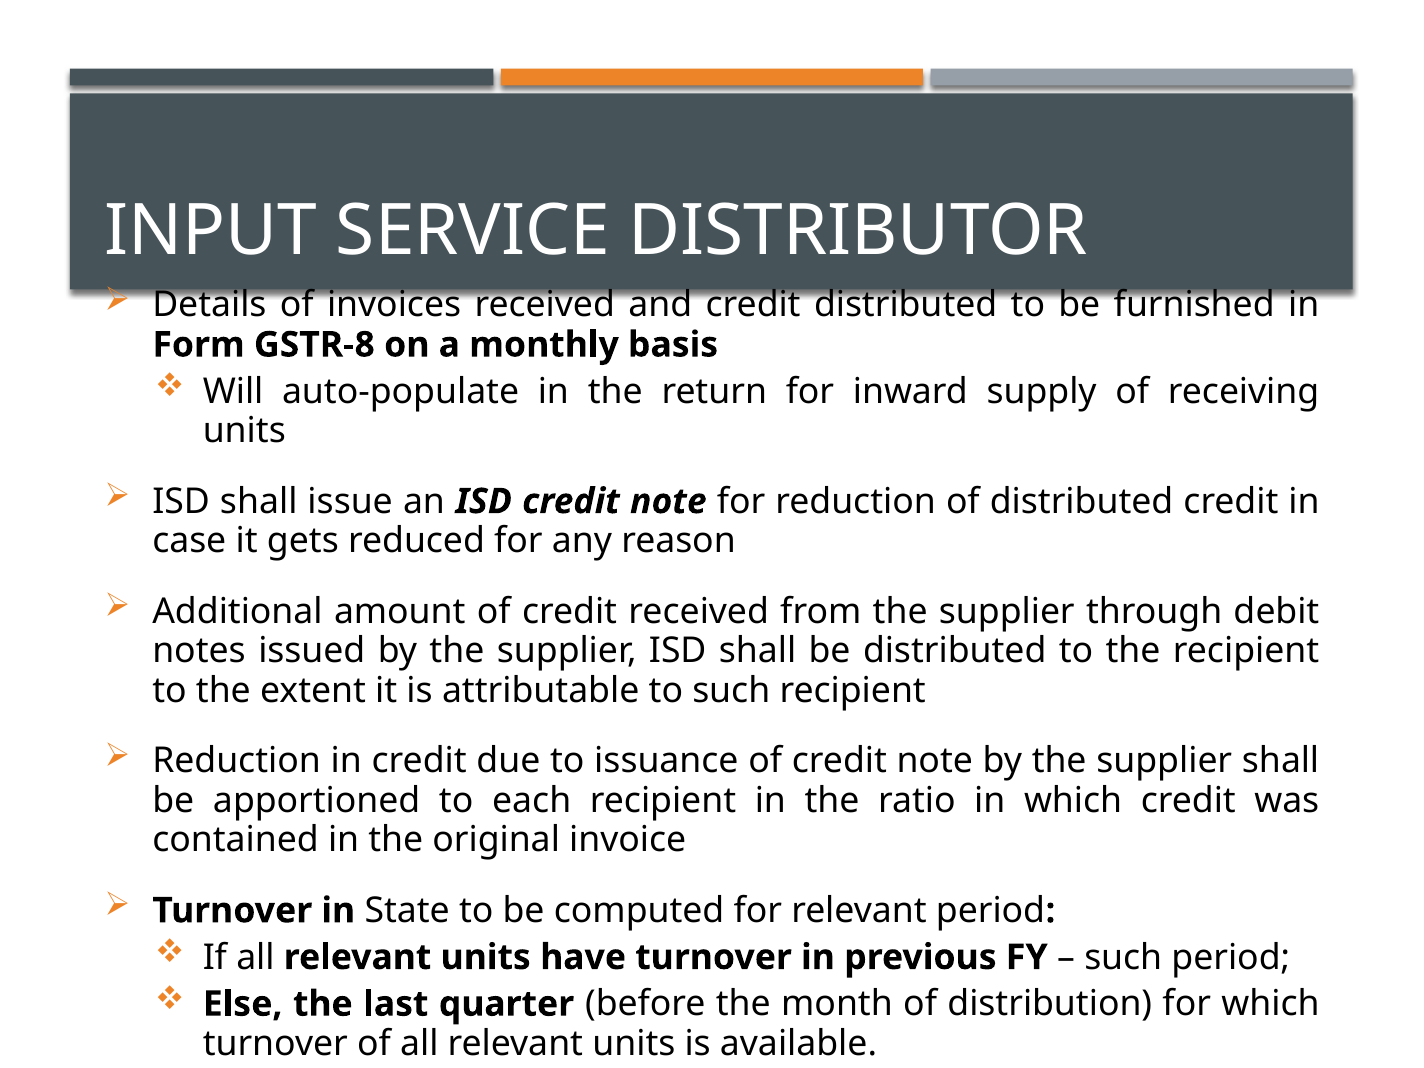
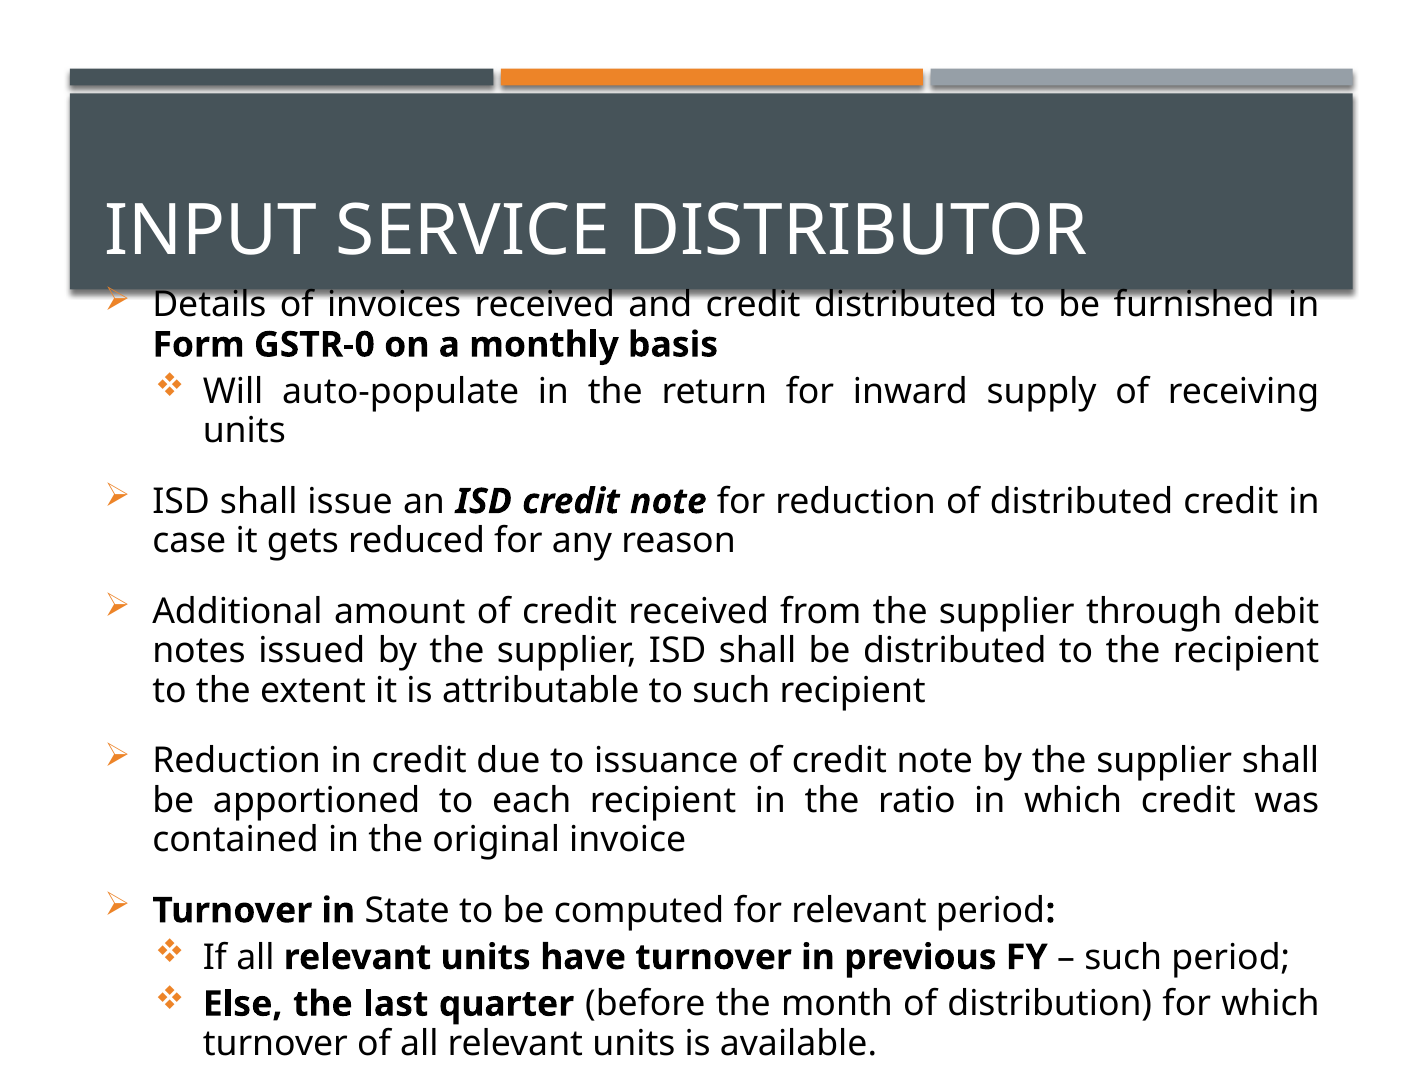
GSTR-8: GSTR-8 -> GSTR-0
